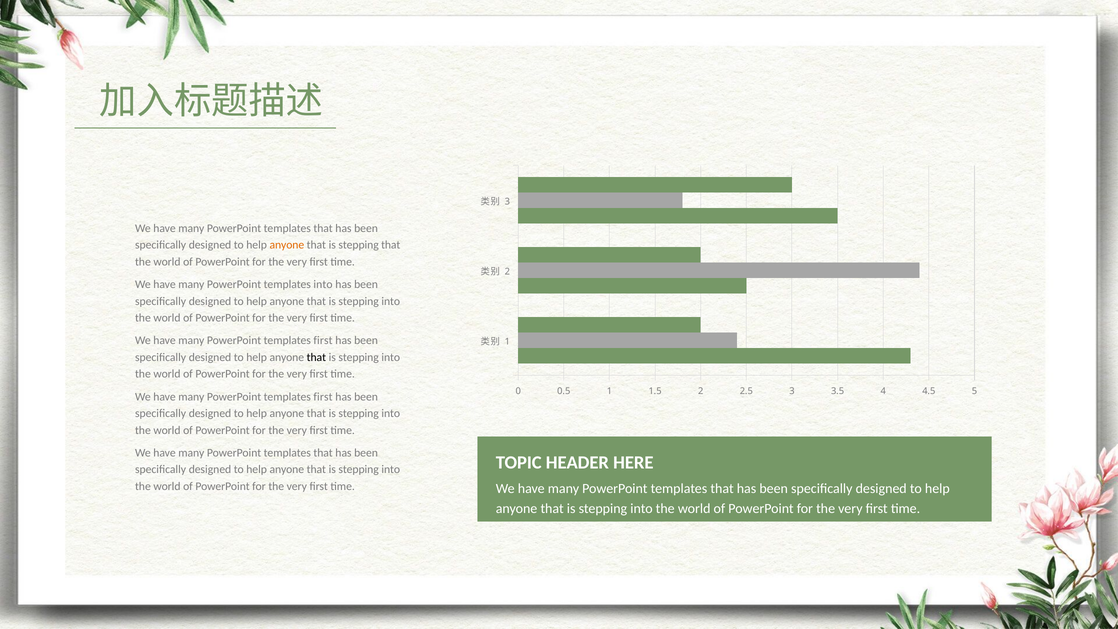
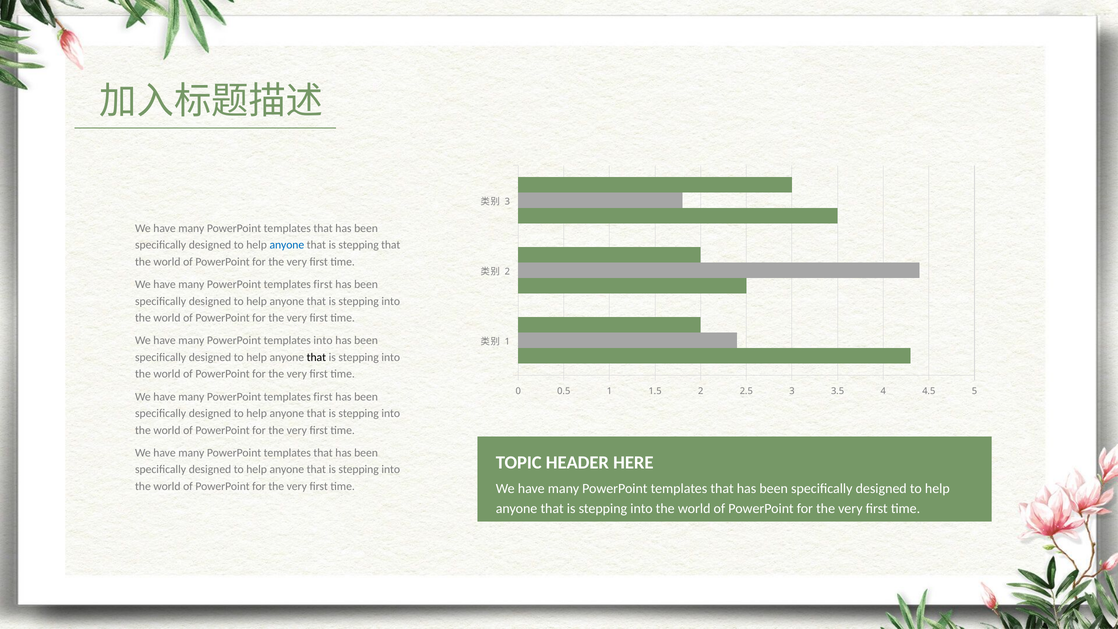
anyone at (287, 245) colour: orange -> blue
into at (323, 284): into -> first
first at (323, 341): first -> into
